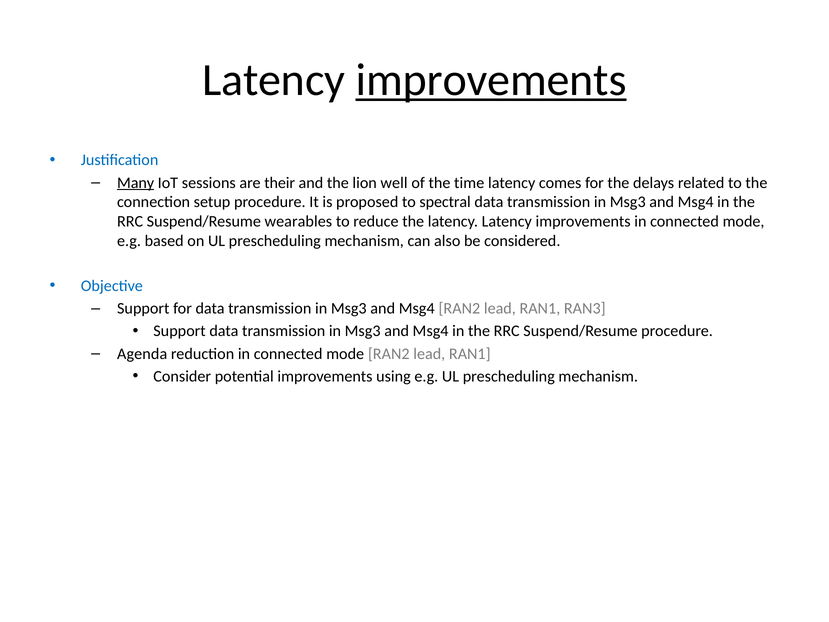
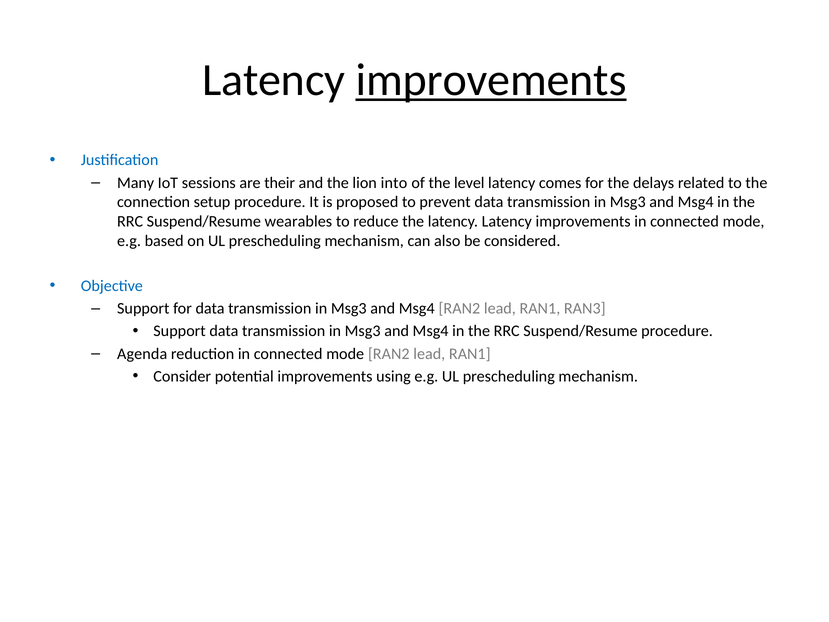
Many underline: present -> none
well: well -> into
time: time -> level
spectral: spectral -> prevent
